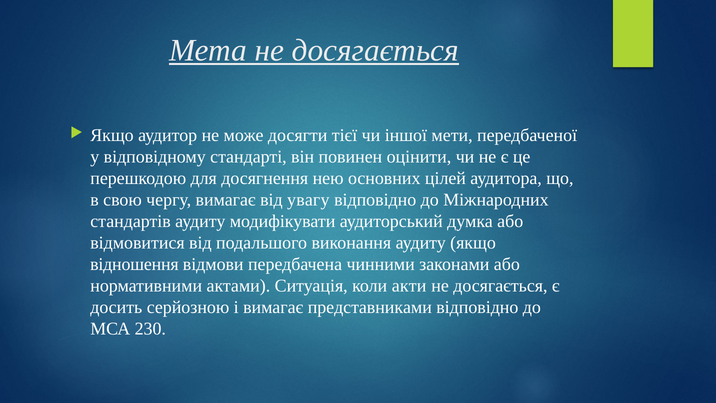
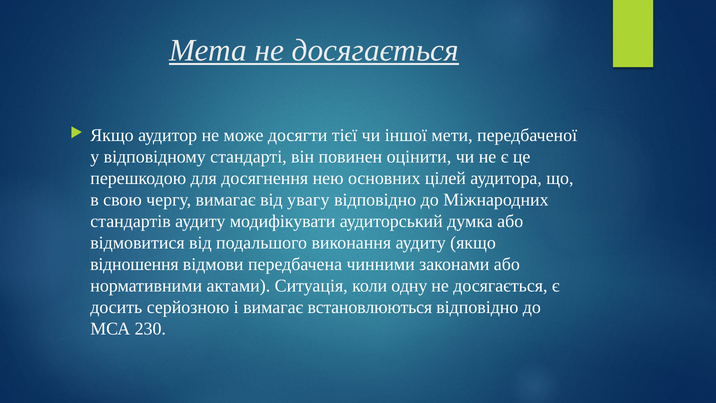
акти: акти -> одну
представниками: представниками -> встановлюються
